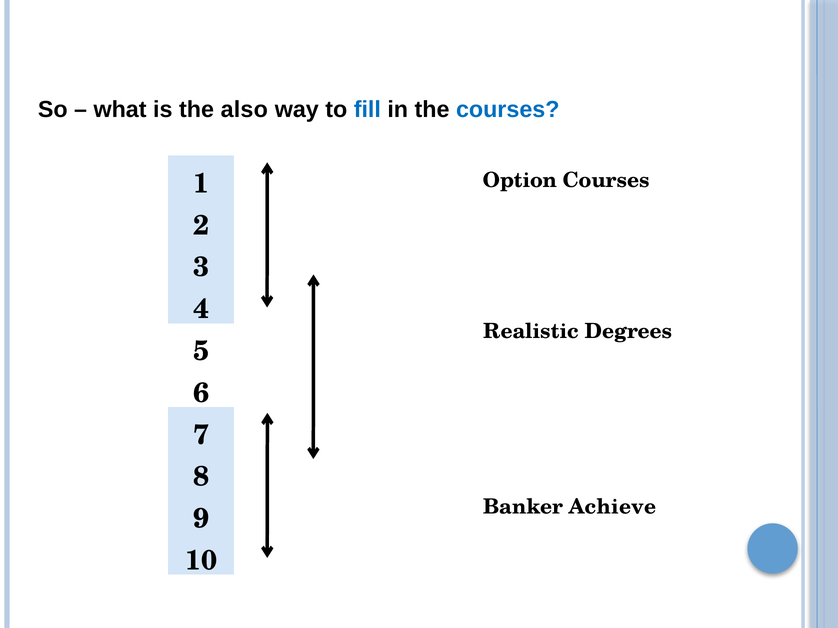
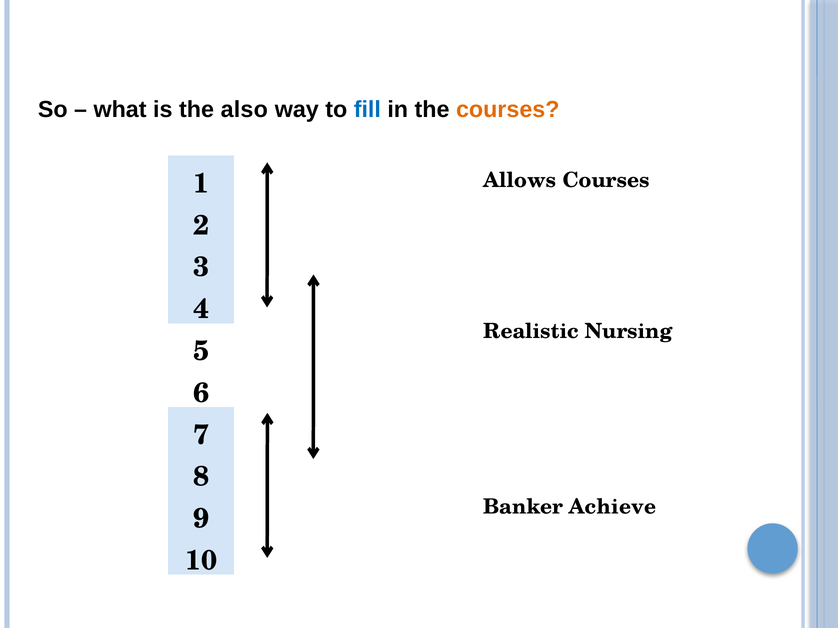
courses at (508, 110) colour: blue -> orange
Option: Option -> Allows
Degrees: Degrees -> Nursing
